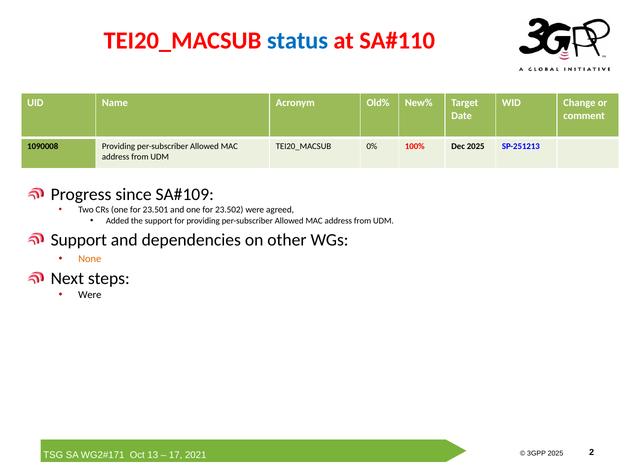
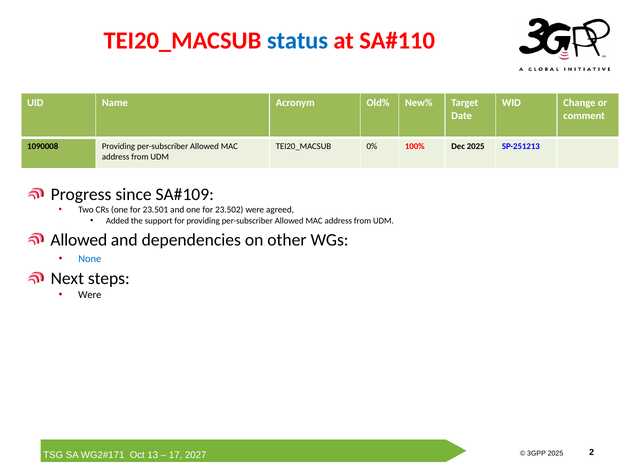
Support at (79, 240): Support -> Allowed
None colour: orange -> blue
2021: 2021 -> 2027
